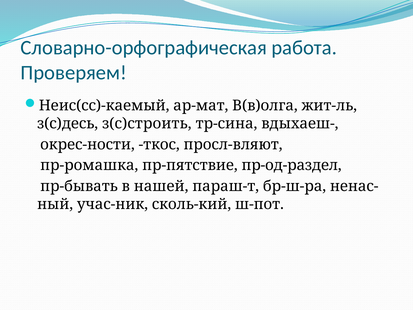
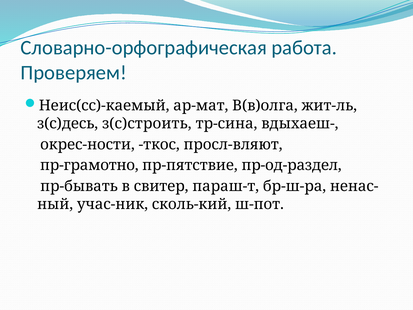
пр-ромашка: пр-ромашка -> пр-грамотно
нашей: нашей -> свитер
